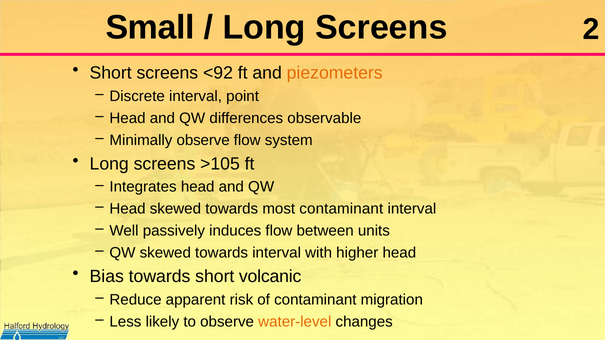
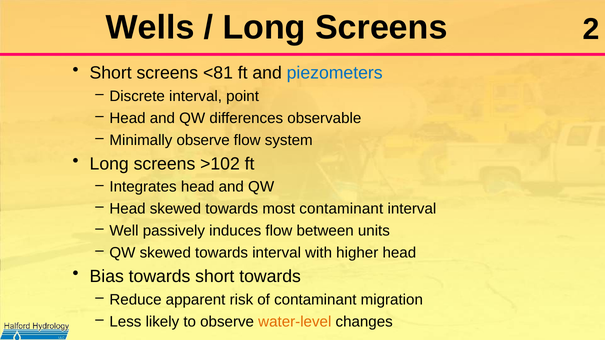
Small: Small -> Wells
<92: <92 -> <81
piezometers colour: orange -> blue
>105: >105 -> >102
short volcanic: volcanic -> towards
